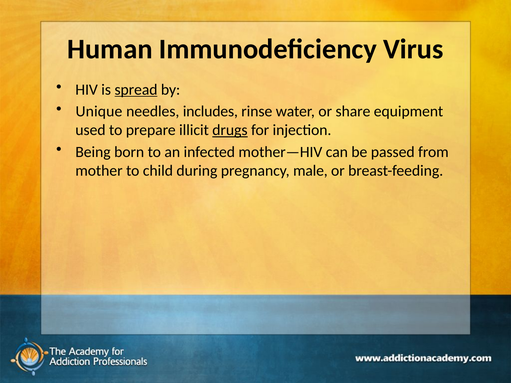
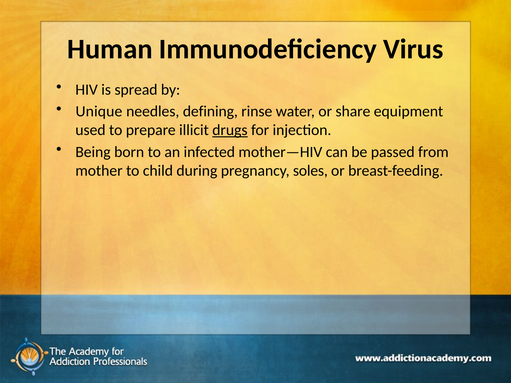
spread underline: present -> none
includes: includes -> defining
male: male -> soles
